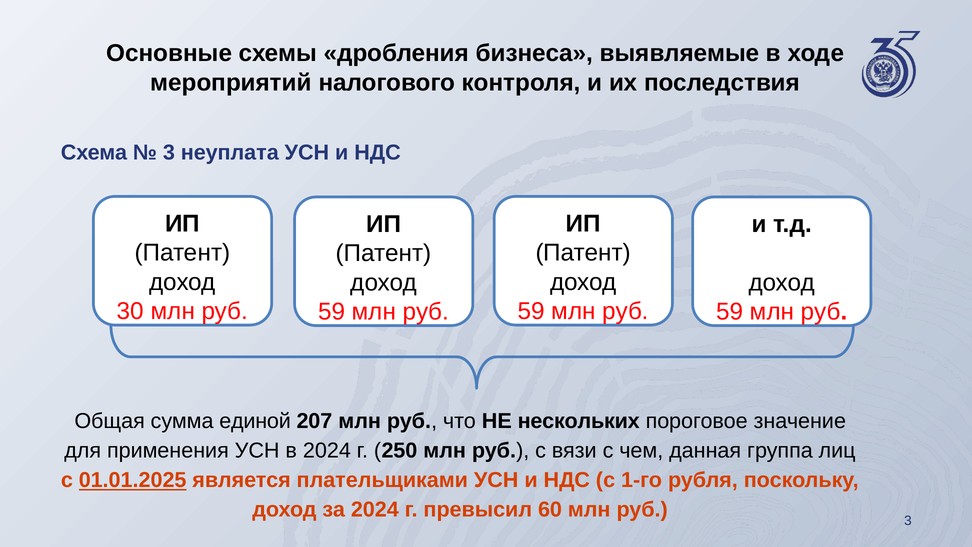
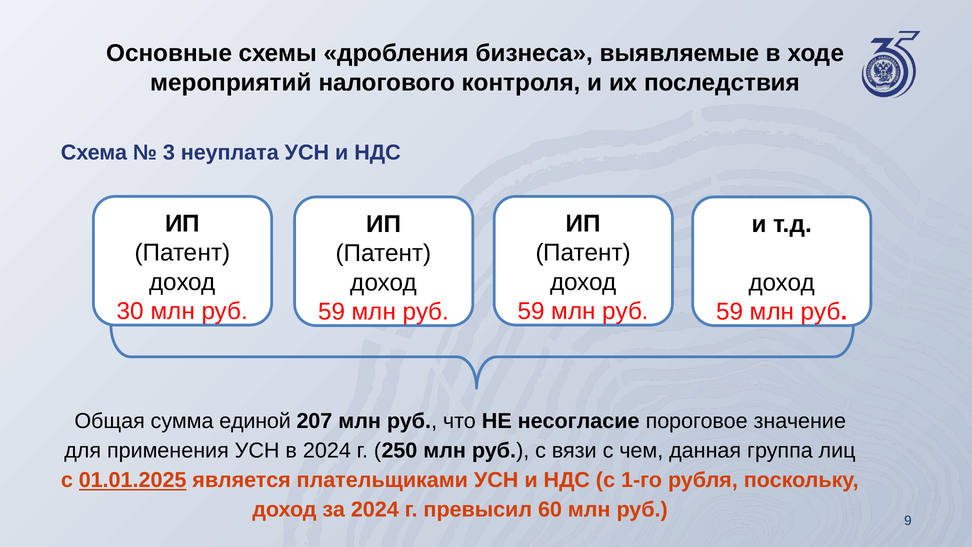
нескольких: нескольких -> несогласие
руб 3: 3 -> 9
